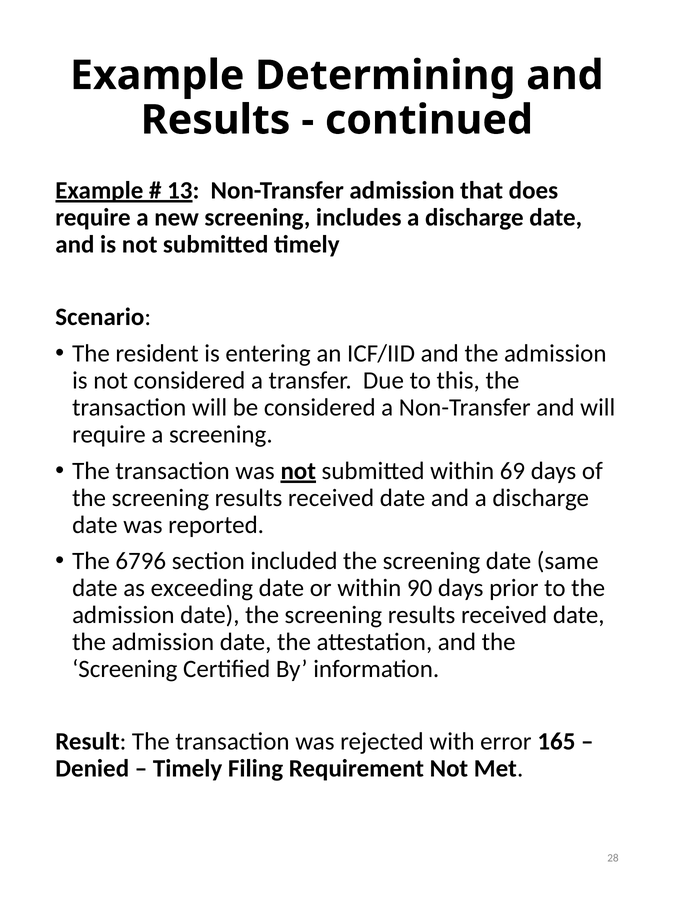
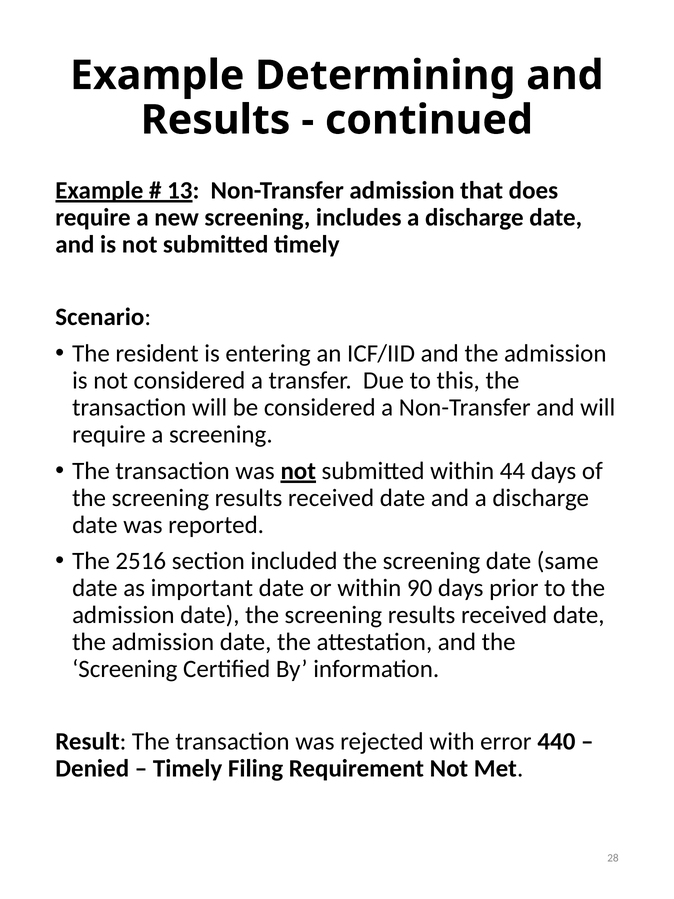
69: 69 -> 44
6796: 6796 -> 2516
exceeding: exceeding -> important
165: 165 -> 440
